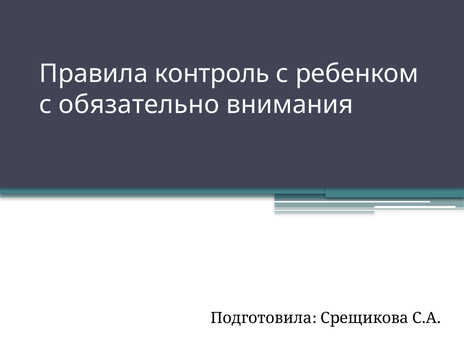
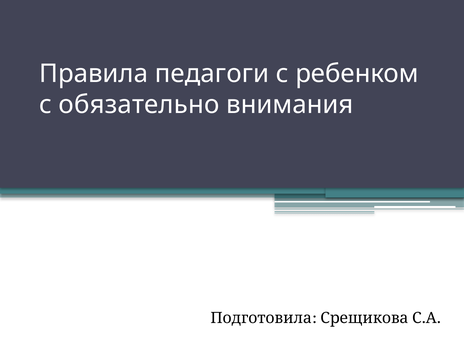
контроль: контроль -> педагоги
